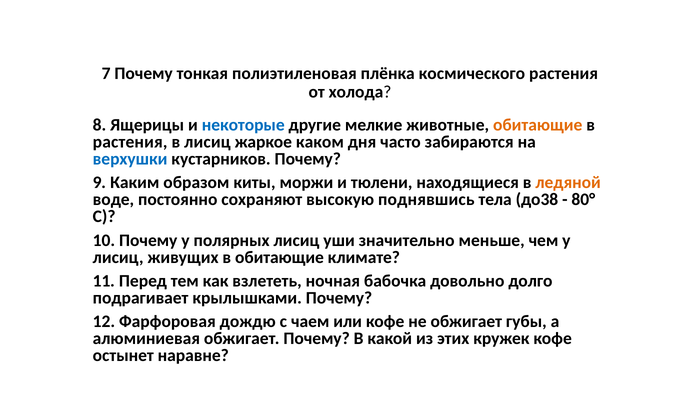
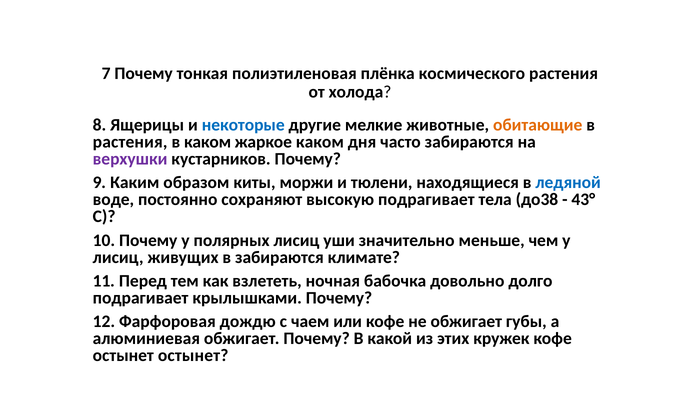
в лисиц: лисиц -> каком
верхушки colour: blue -> purple
ледяной colour: orange -> blue
высокую поднявшись: поднявшись -> подрагивает
80°: 80° -> 43°
в обитающие: обитающие -> забираются
остынет наравне: наравне -> остынет
